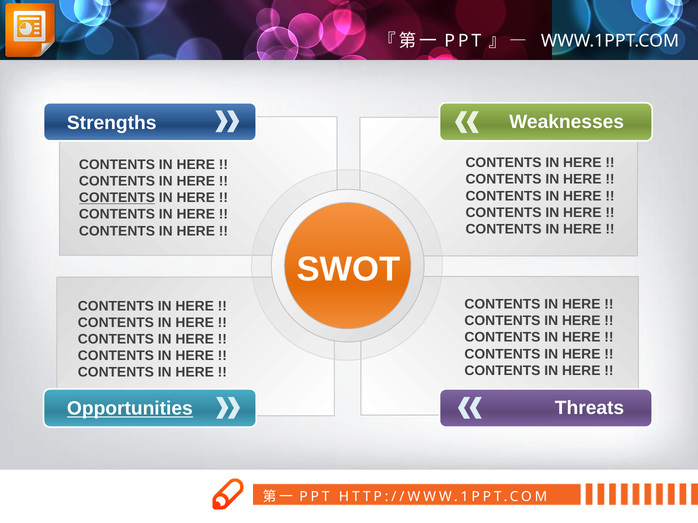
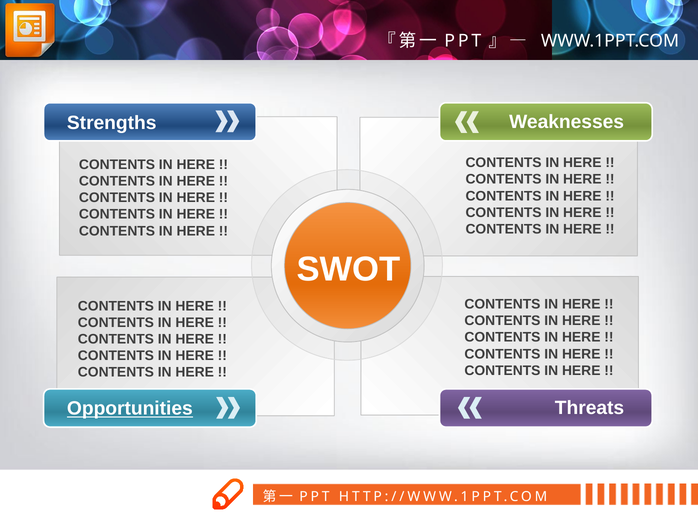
CONTENTS at (117, 198) underline: present -> none
